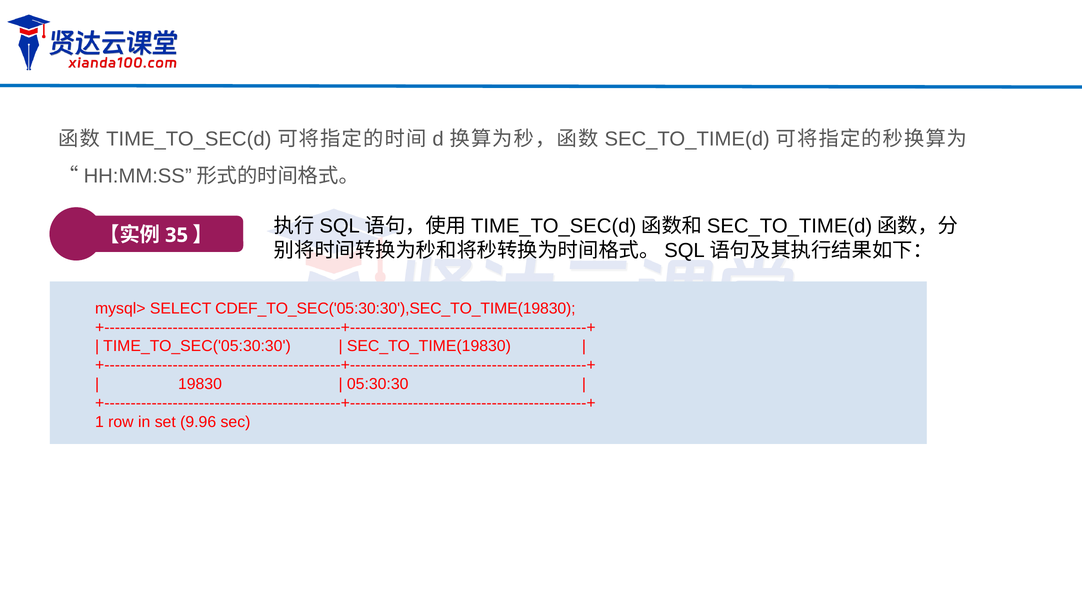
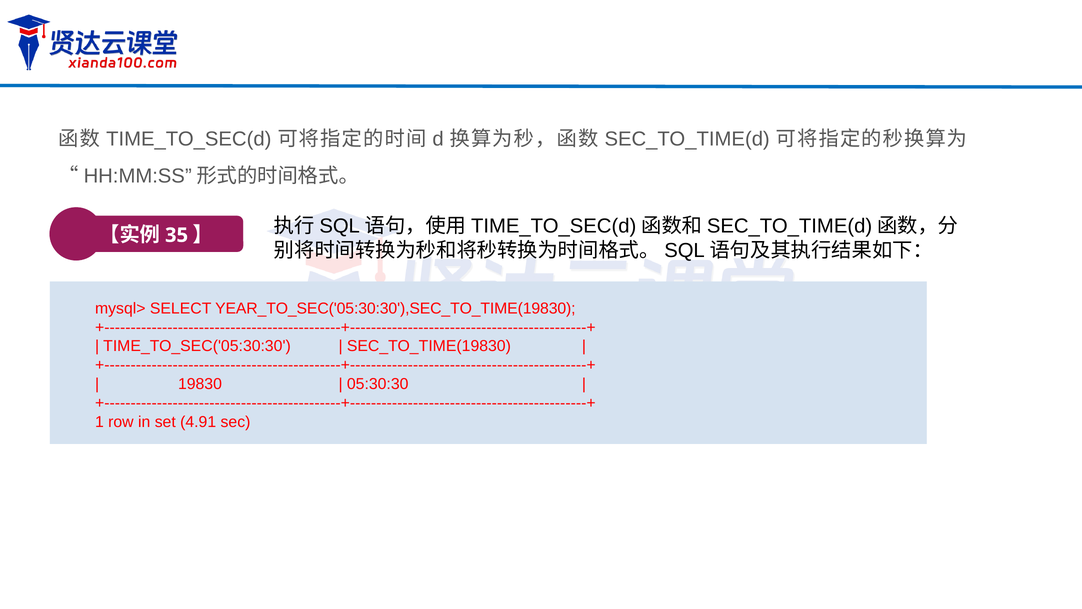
CDEF_TO_SEC('05:30:30'),SEC_TO_TIME(19830: CDEF_TO_SEC('05:30:30'),SEC_TO_TIME(19830 -> YEAR_TO_SEC('05:30:30'),SEC_TO_TIME(19830
9.96: 9.96 -> 4.91
